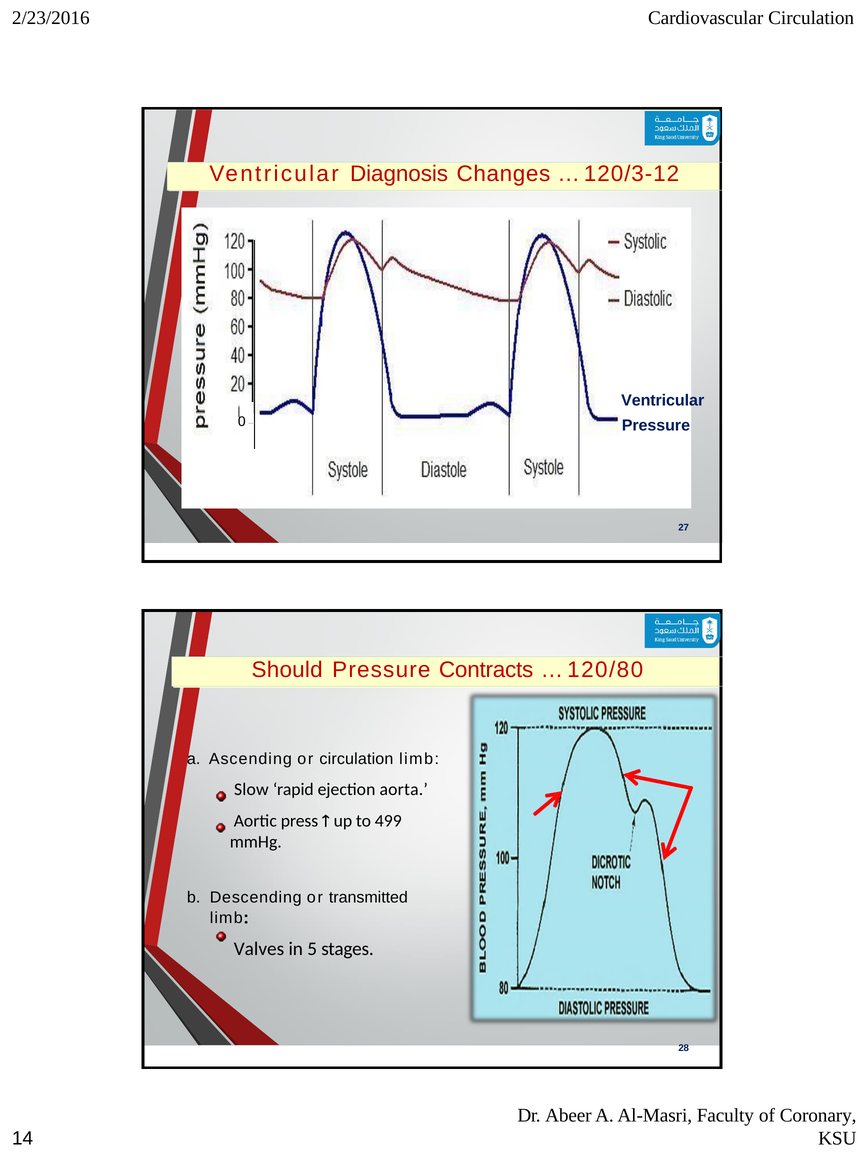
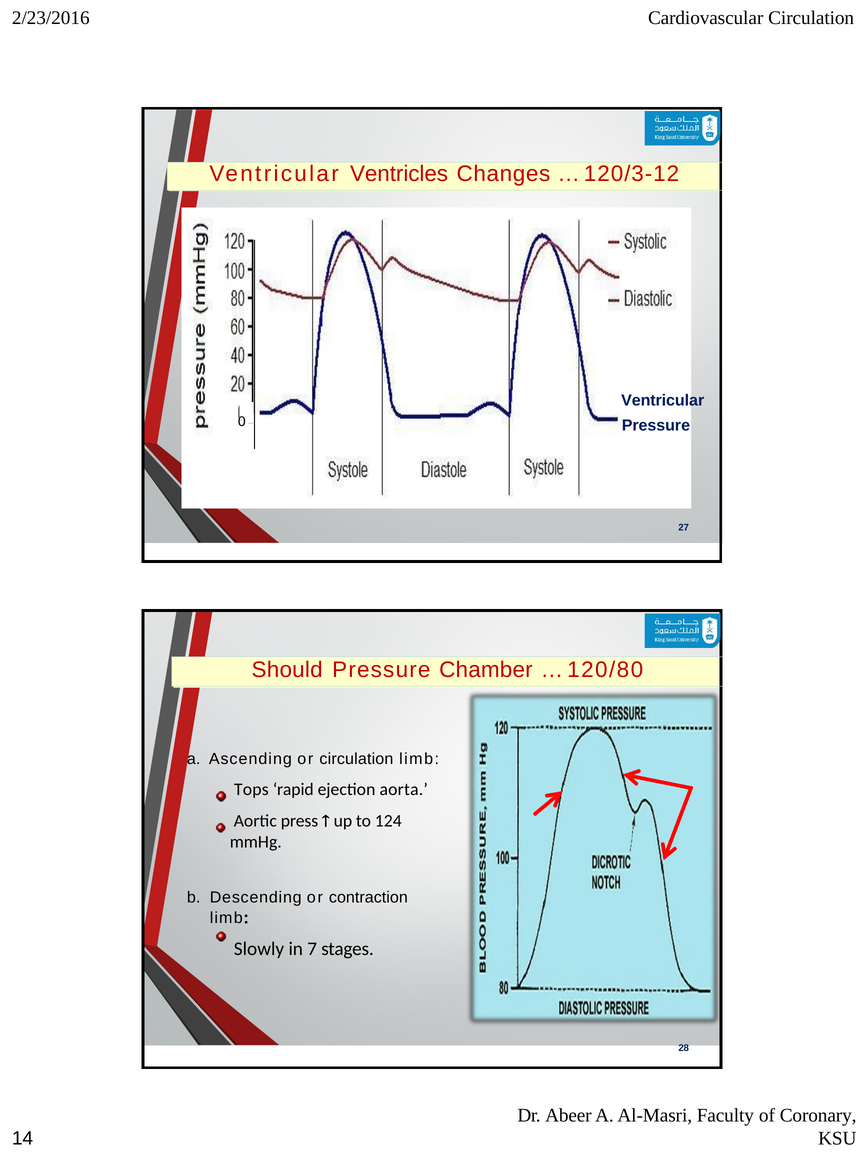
Diagnosis: Diagnosis -> Ventricles
Contracts: Contracts -> Chamber
Slow: Slow -> Tops
499: 499 -> 124
transmitted: transmitted -> contraction
Valves: Valves -> Slowly
5: 5 -> 7
